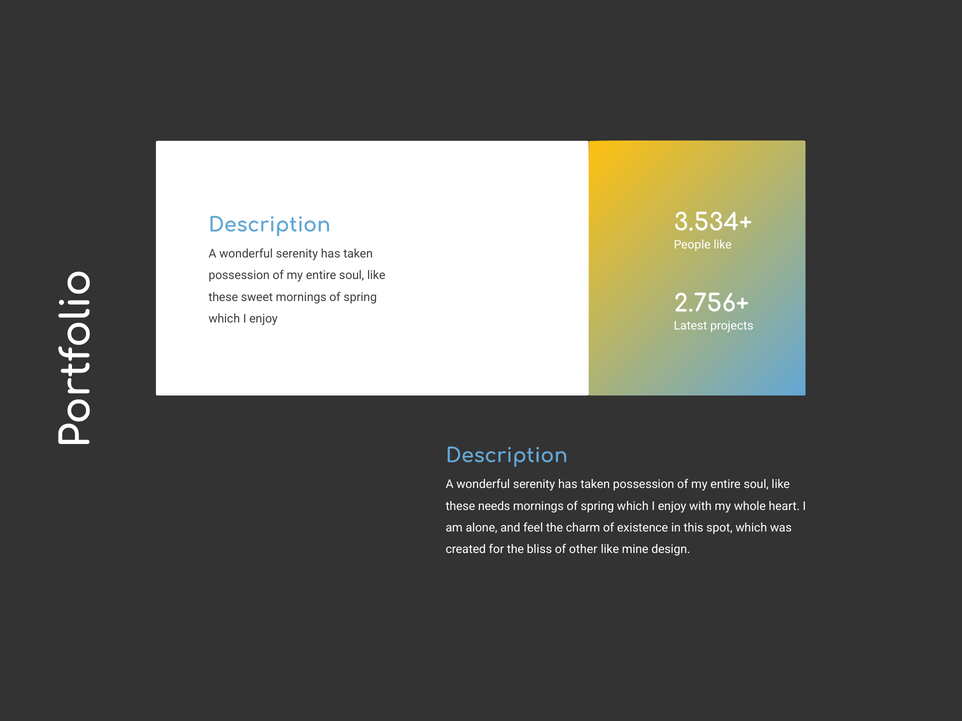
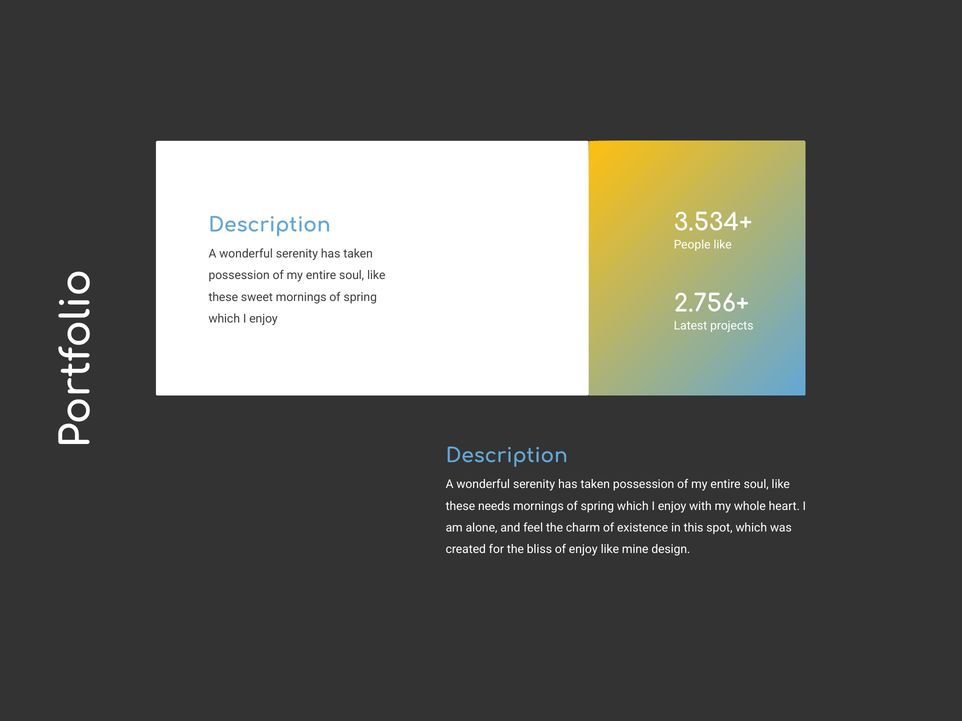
of other: other -> enjoy
